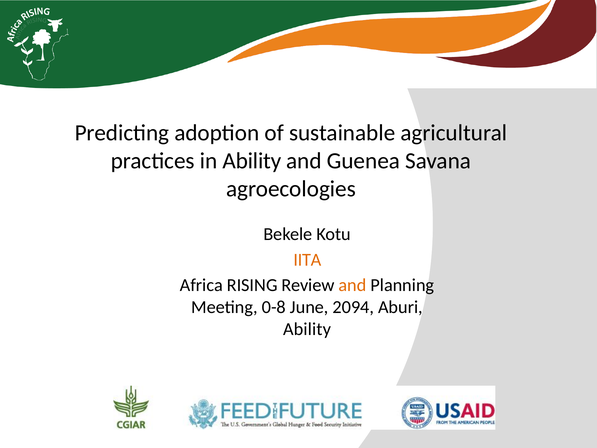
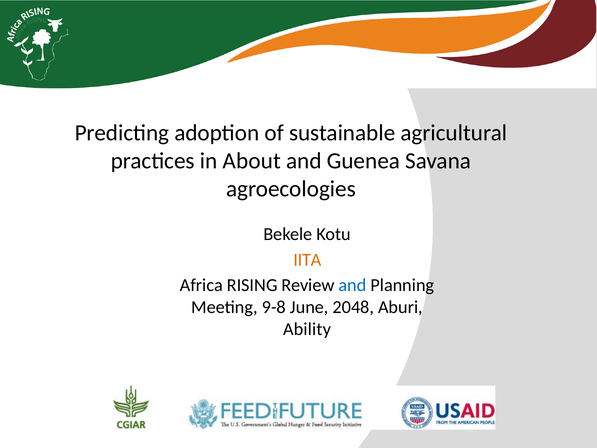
in Ability: Ability -> About
and at (353, 285) colour: orange -> blue
0-8: 0-8 -> 9-8
2094: 2094 -> 2048
